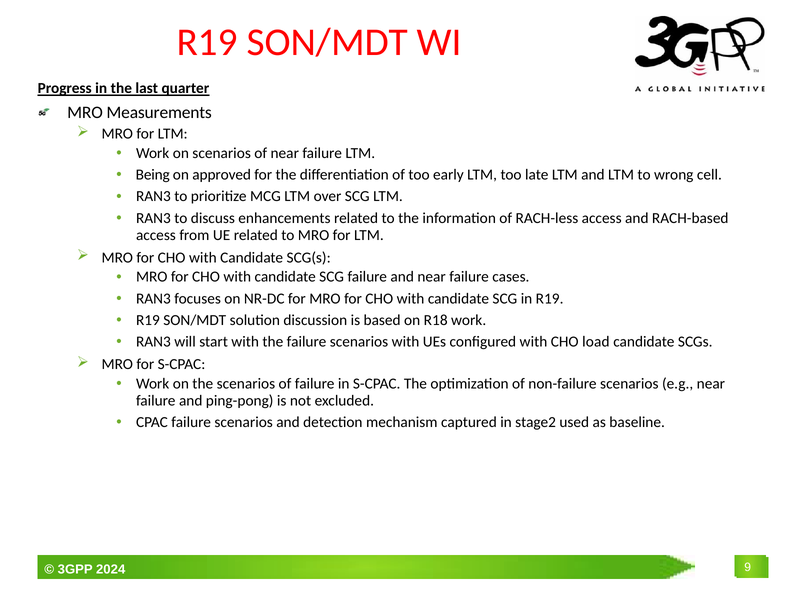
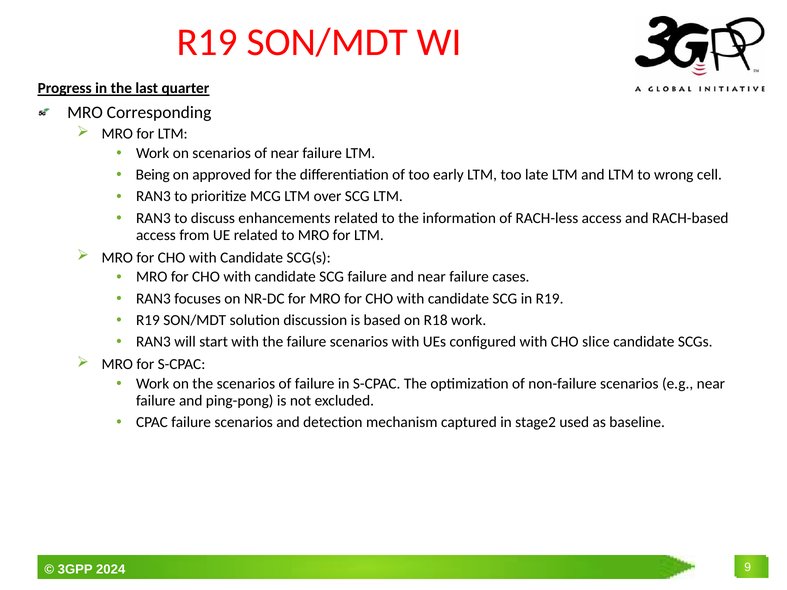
Measurements: Measurements -> Corresponding
load: load -> slice
